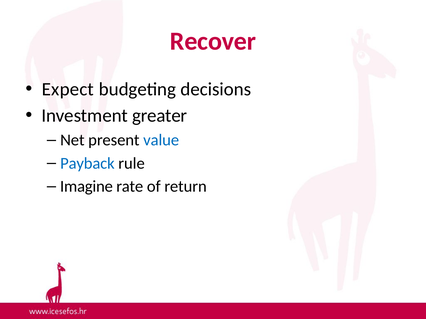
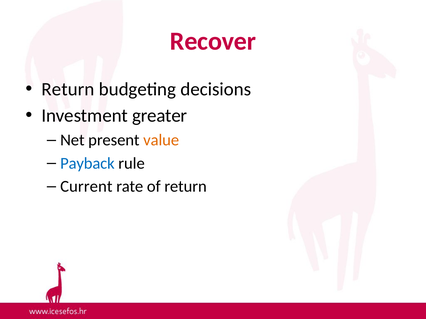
Expect at (68, 89): Expect -> Return
value colour: blue -> orange
Imagine: Imagine -> Current
